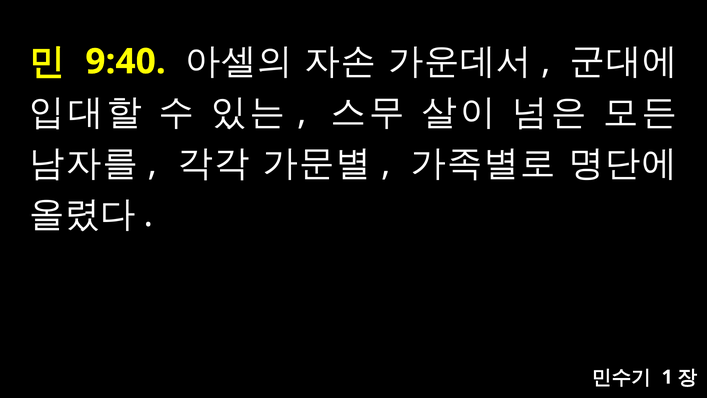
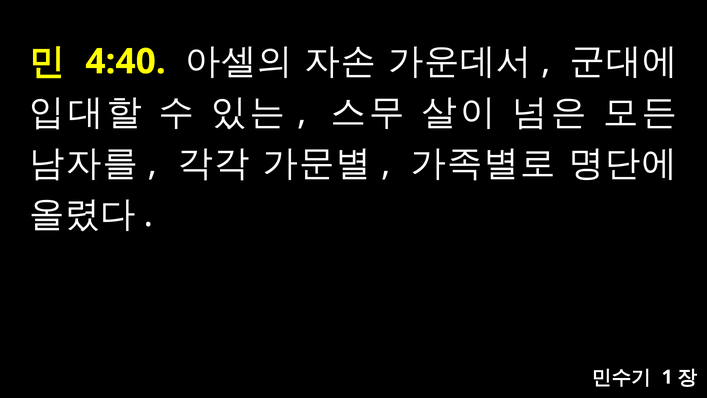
9:40: 9:40 -> 4:40
